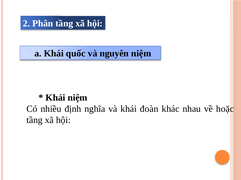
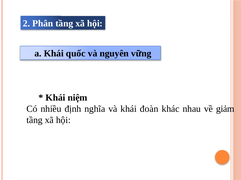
nguyên niệm: niệm -> vững
hoặc: hoặc -> giảm
